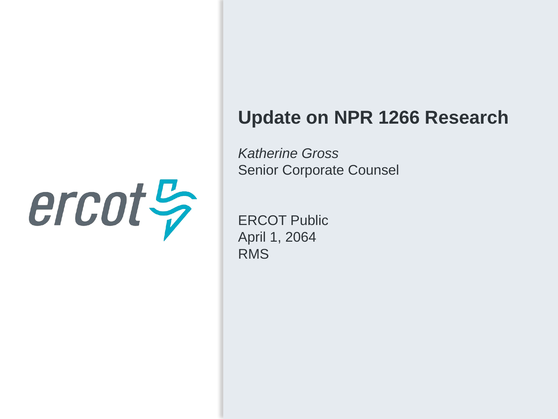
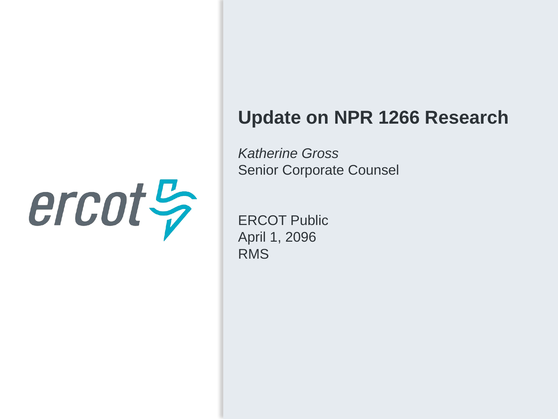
2064: 2064 -> 2096
